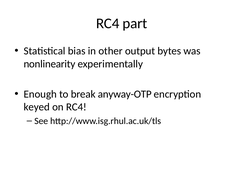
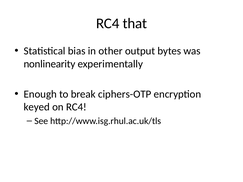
part: part -> that
anyway-OTP: anyway-OTP -> ciphers-OTP
